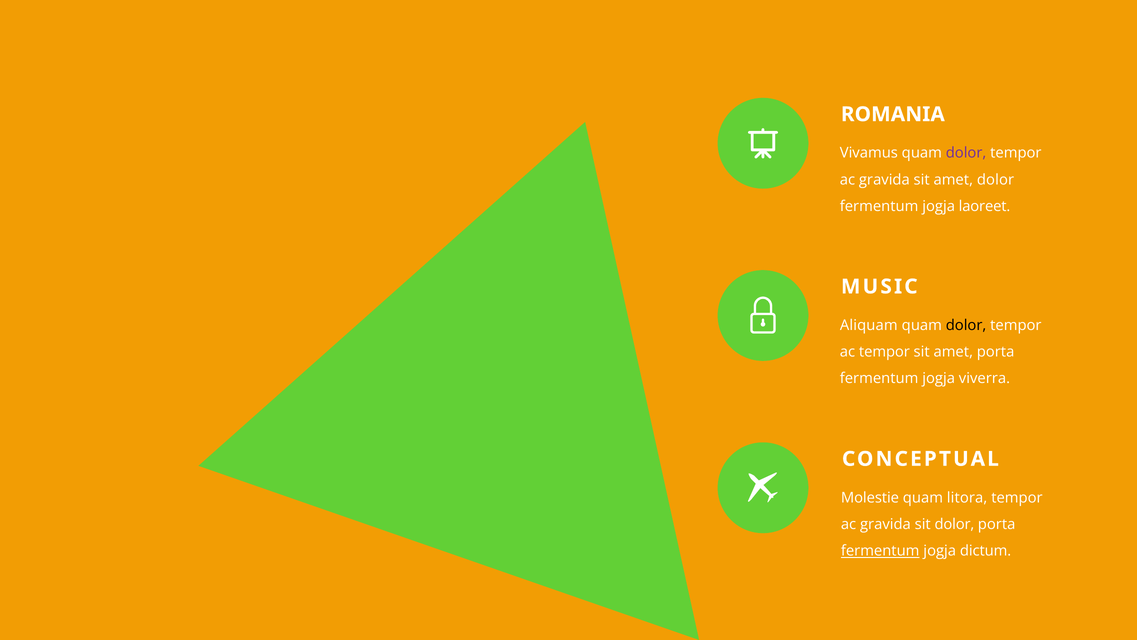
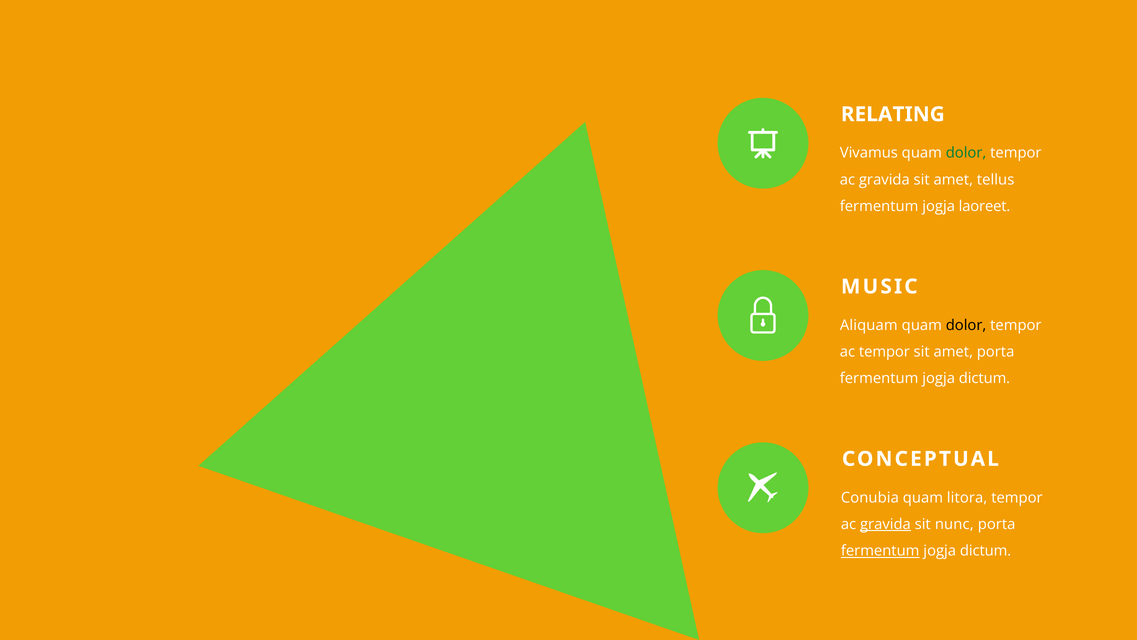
ROMANIA: ROMANIA -> RELATING
dolor at (966, 153) colour: purple -> green
amet dolor: dolor -> tellus
viverra at (984, 378): viverra -> dictum
Molestie: Molestie -> Conubia
gravida at (885, 524) underline: none -> present
sit dolor: dolor -> nunc
